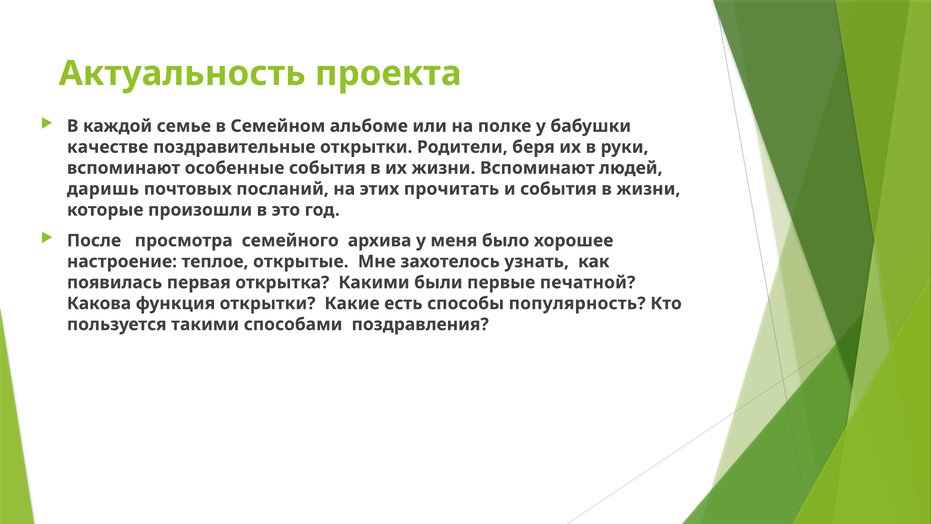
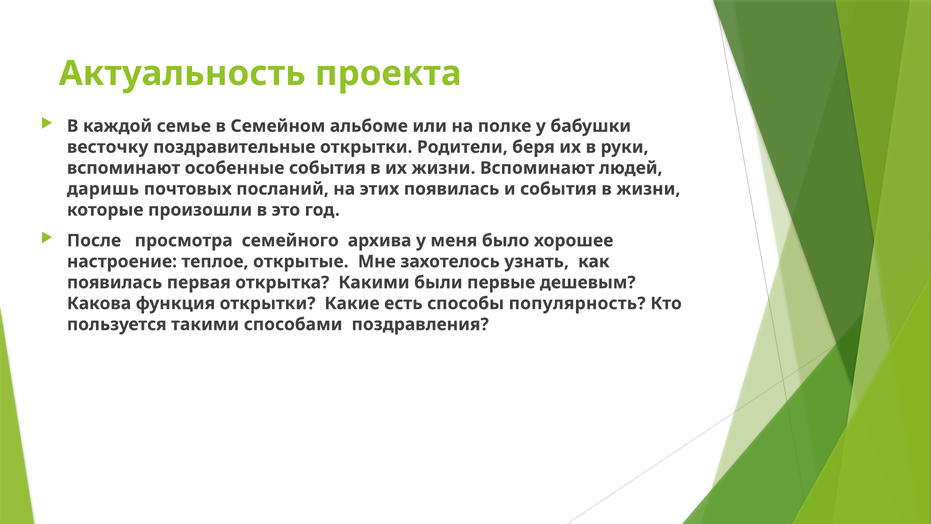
качестве: качестве -> весточку
этих прочитать: прочитать -> появилась
печатной: печатной -> дешевым
